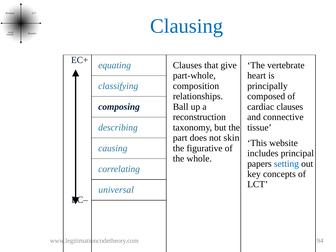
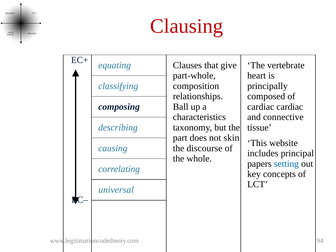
Clausing colour: blue -> red
cardiac clauses: clauses -> cardiac
reconstruction: reconstruction -> characteristics
figurative: figurative -> discourse
